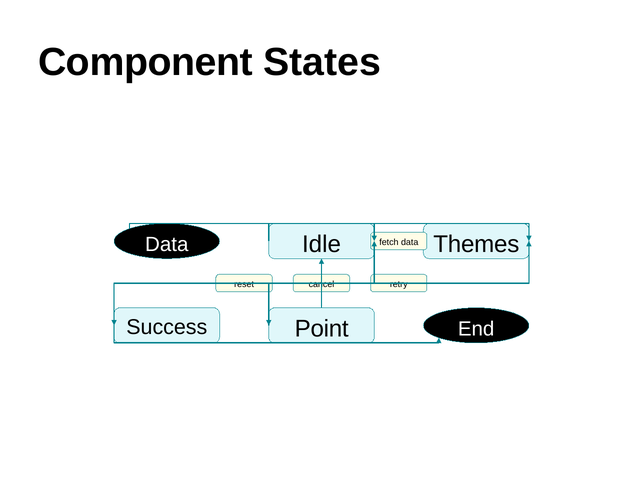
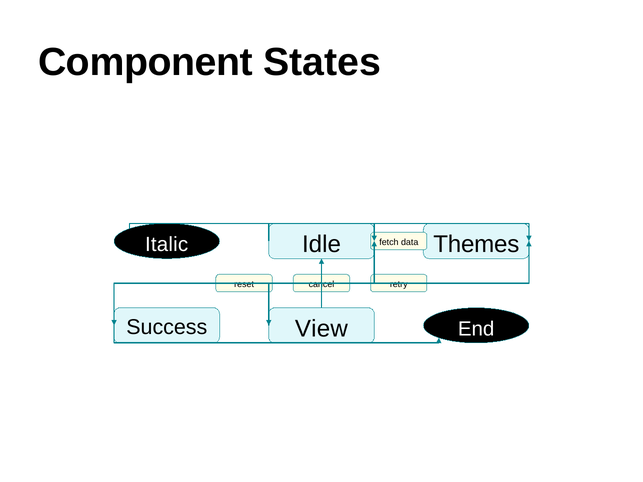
Data at (167, 245): Data -> Italic
Point: Point -> View
